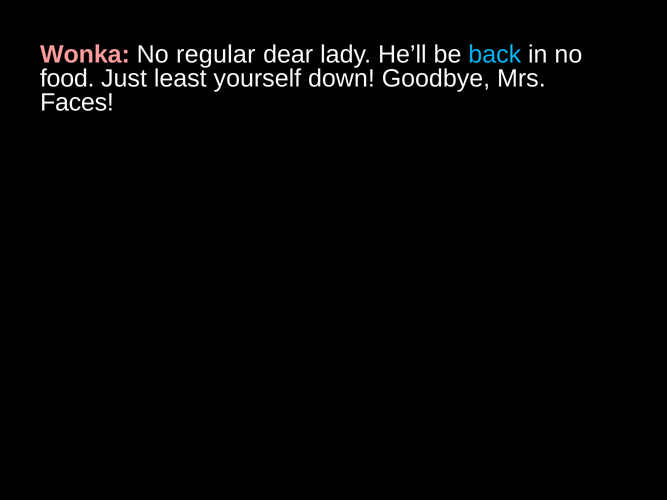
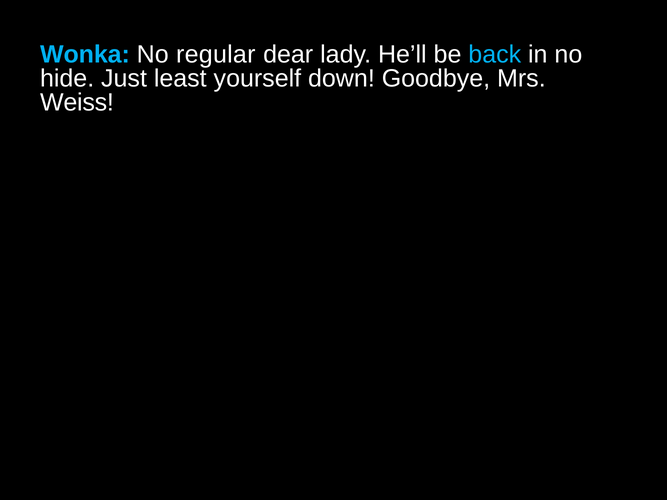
Wonka colour: pink -> light blue
food: food -> hide
Faces: Faces -> Weiss
